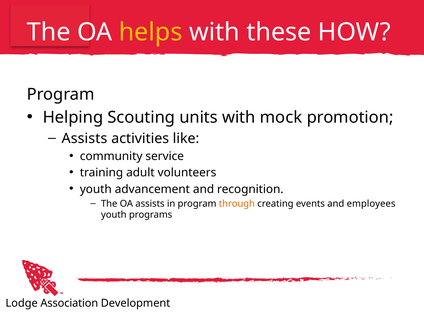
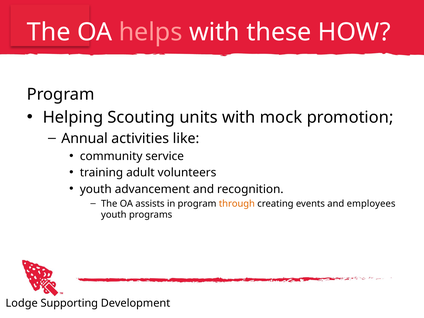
helps colour: yellow -> pink
Assists at (84, 138): Assists -> Annual
Association: Association -> Supporting
